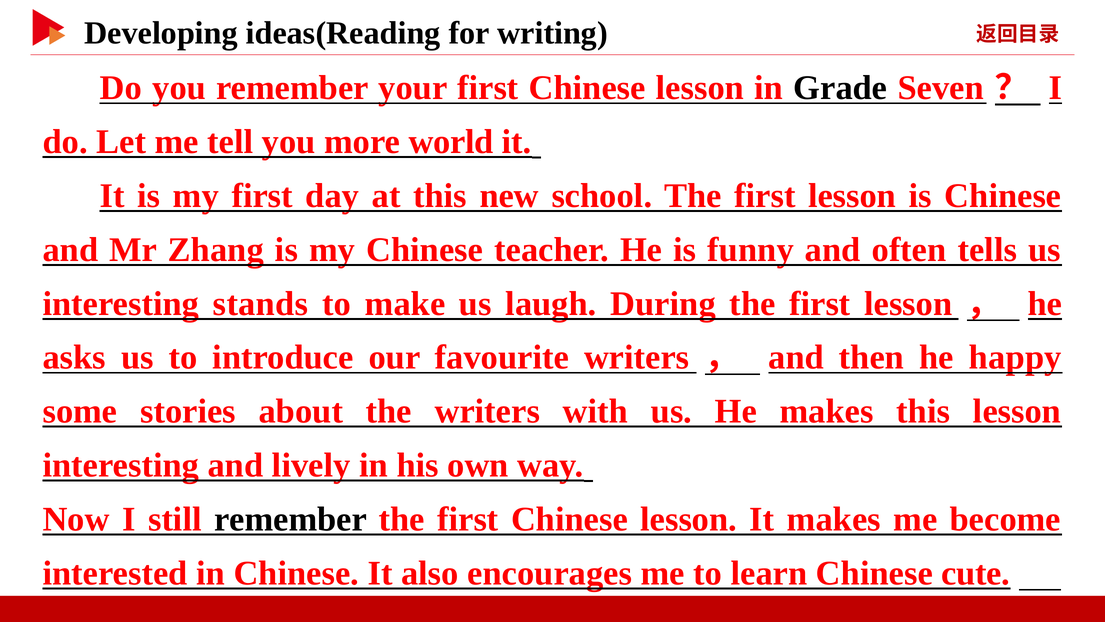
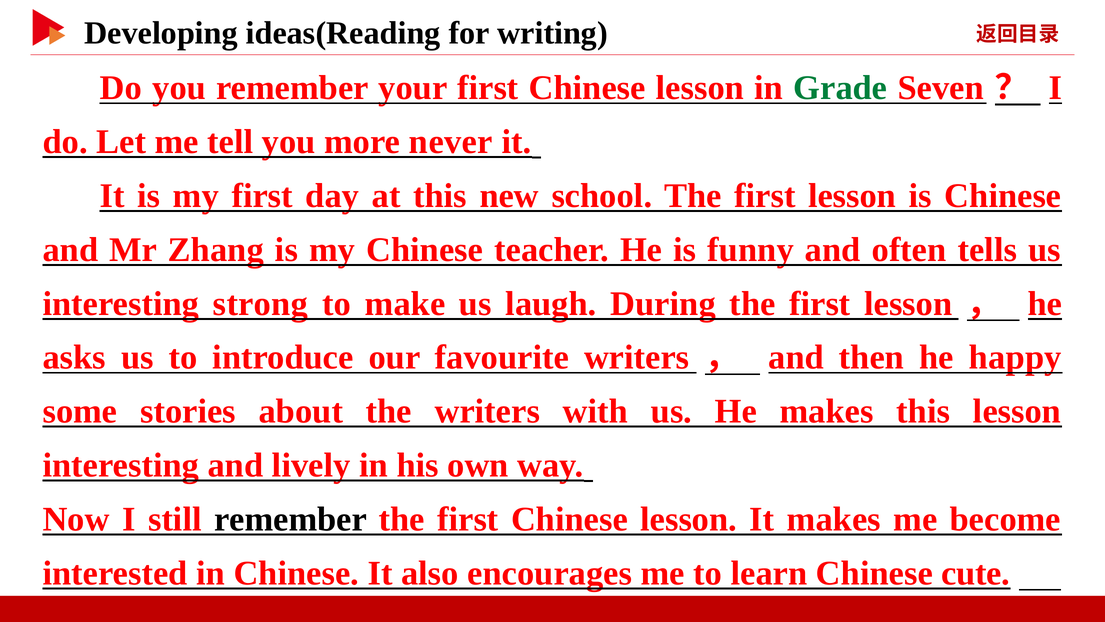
Grade colour: black -> green
world: world -> never
stands: stands -> strong
